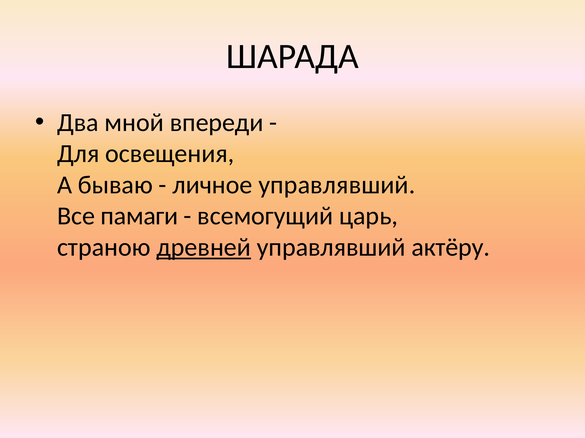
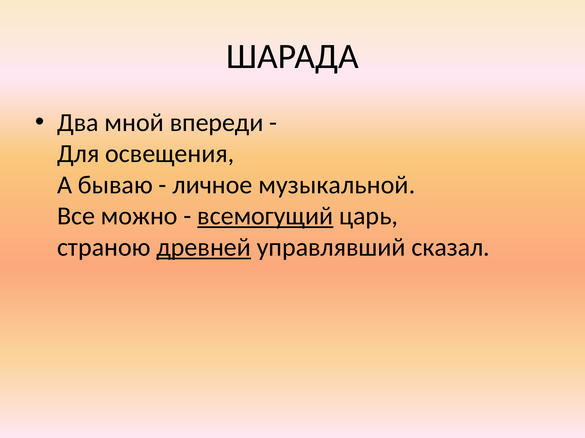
личное управлявший: управлявший -> музыкальной
памаги: памаги -> можно
всемогущий underline: none -> present
актёру: актёру -> сказал
